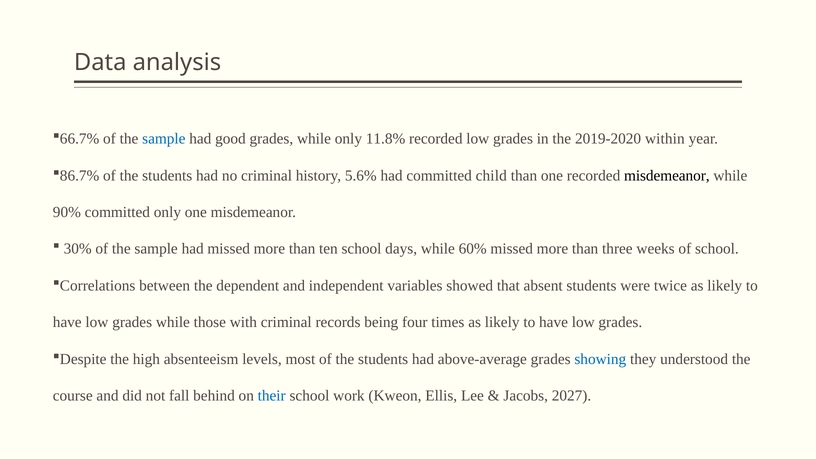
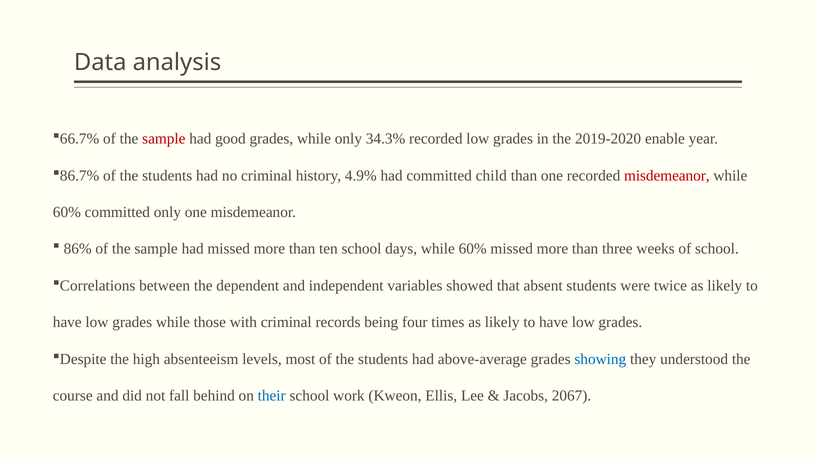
sample at (164, 139) colour: blue -> red
11.8%: 11.8% -> 34.3%
within: within -> enable
5.6%: 5.6% -> 4.9%
misdemeanor at (667, 175) colour: black -> red
90% at (67, 212): 90% -> 60%
30%: 30% -> 86%
2027: 2027 -> 2067
